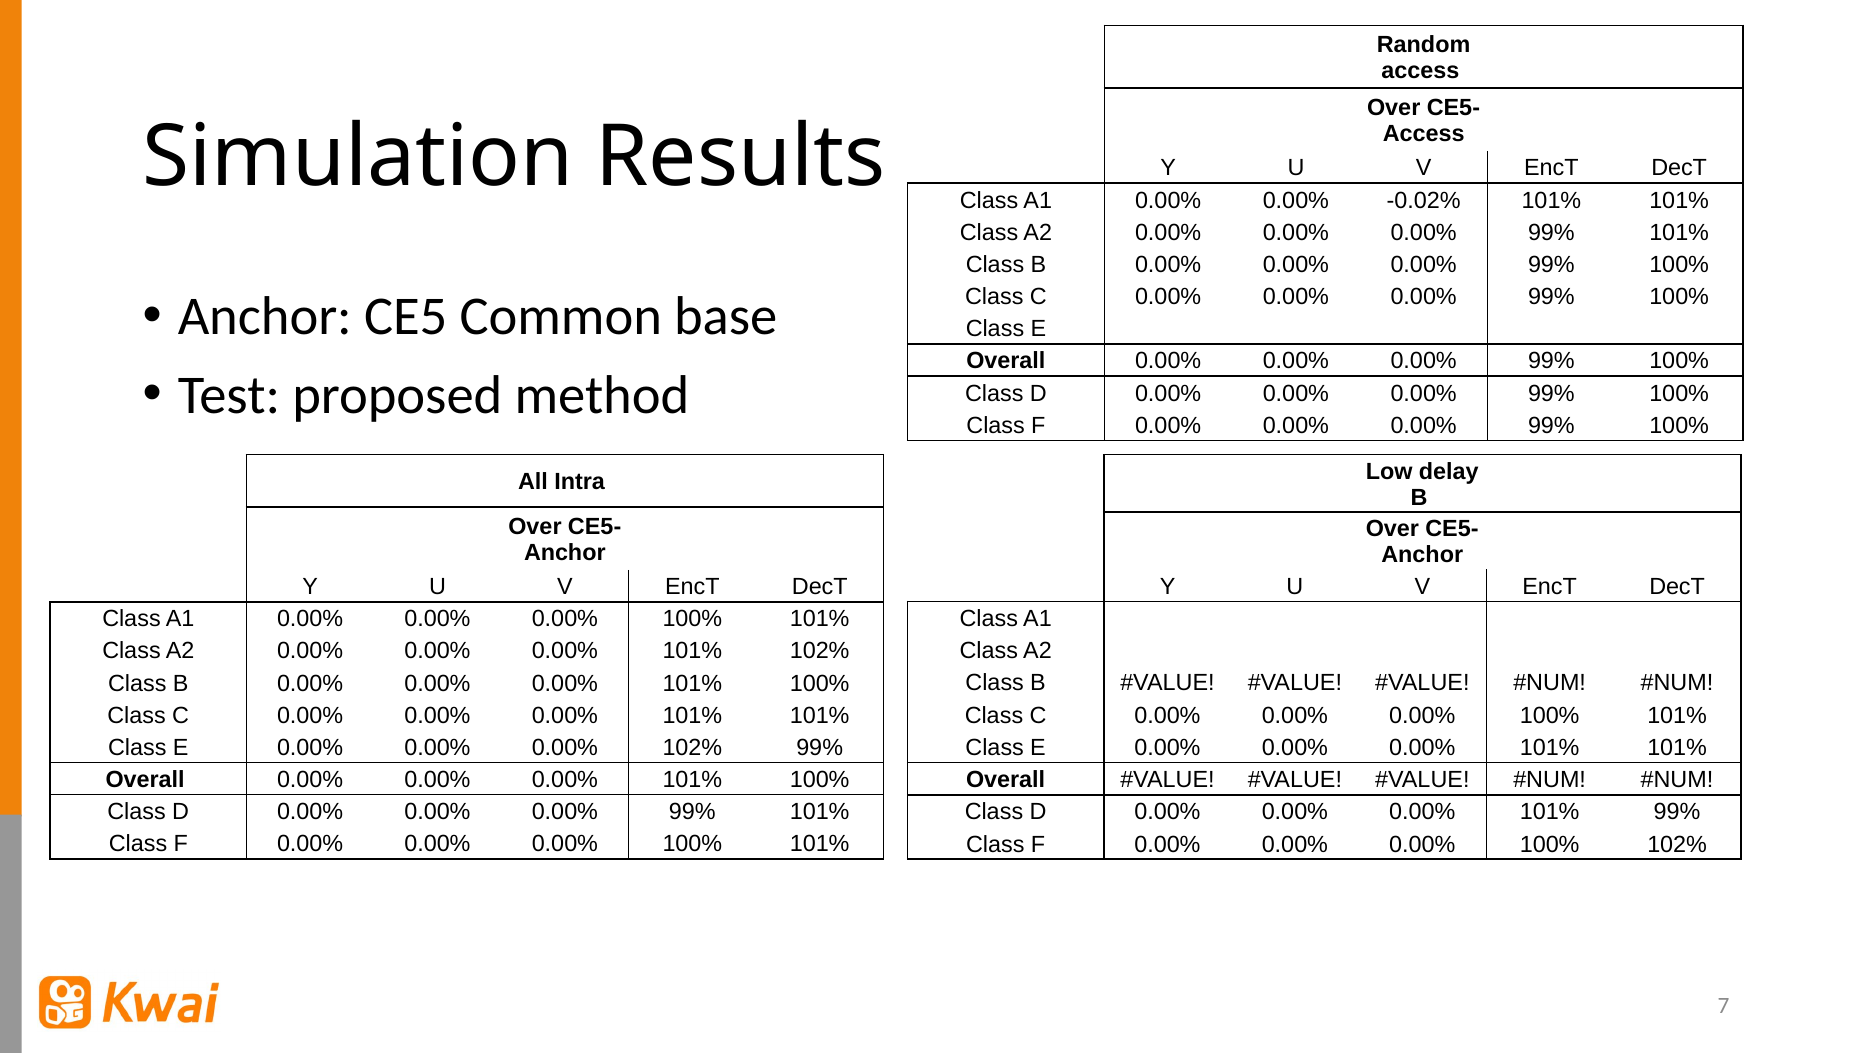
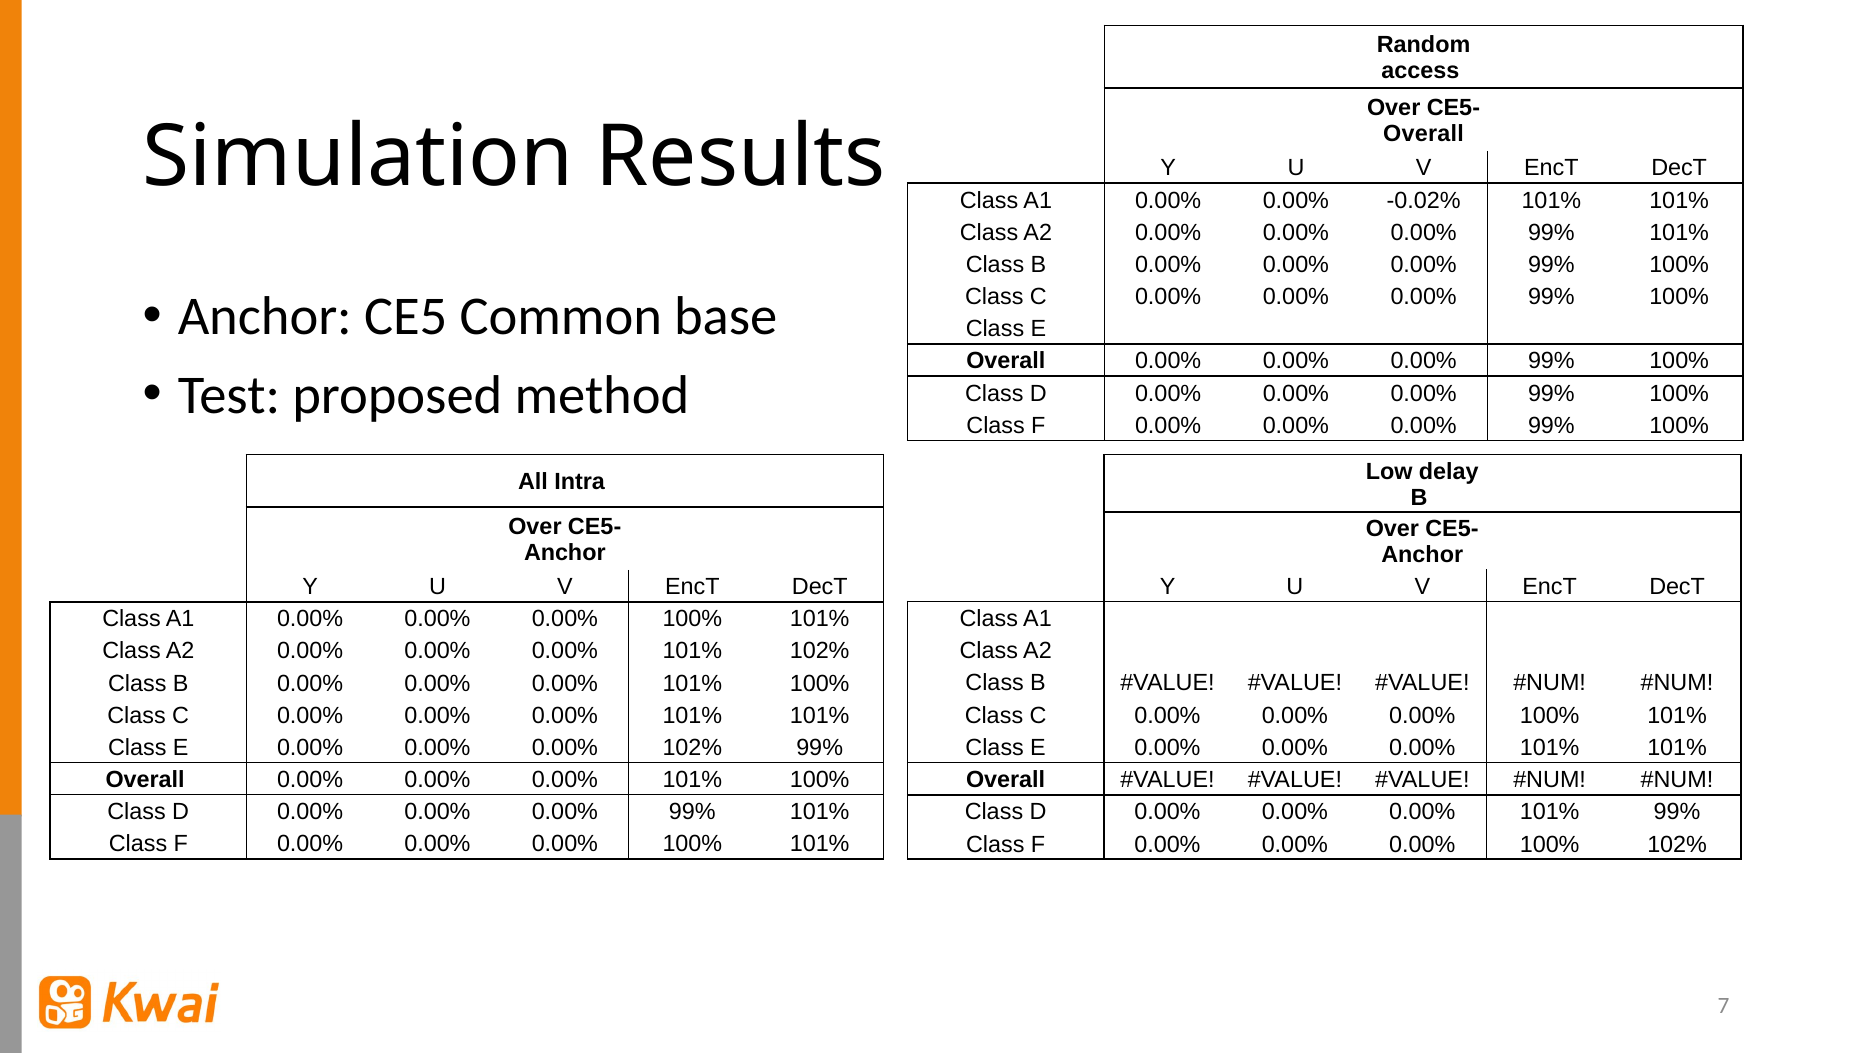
Access at (1424, 134): Access -> Overall
